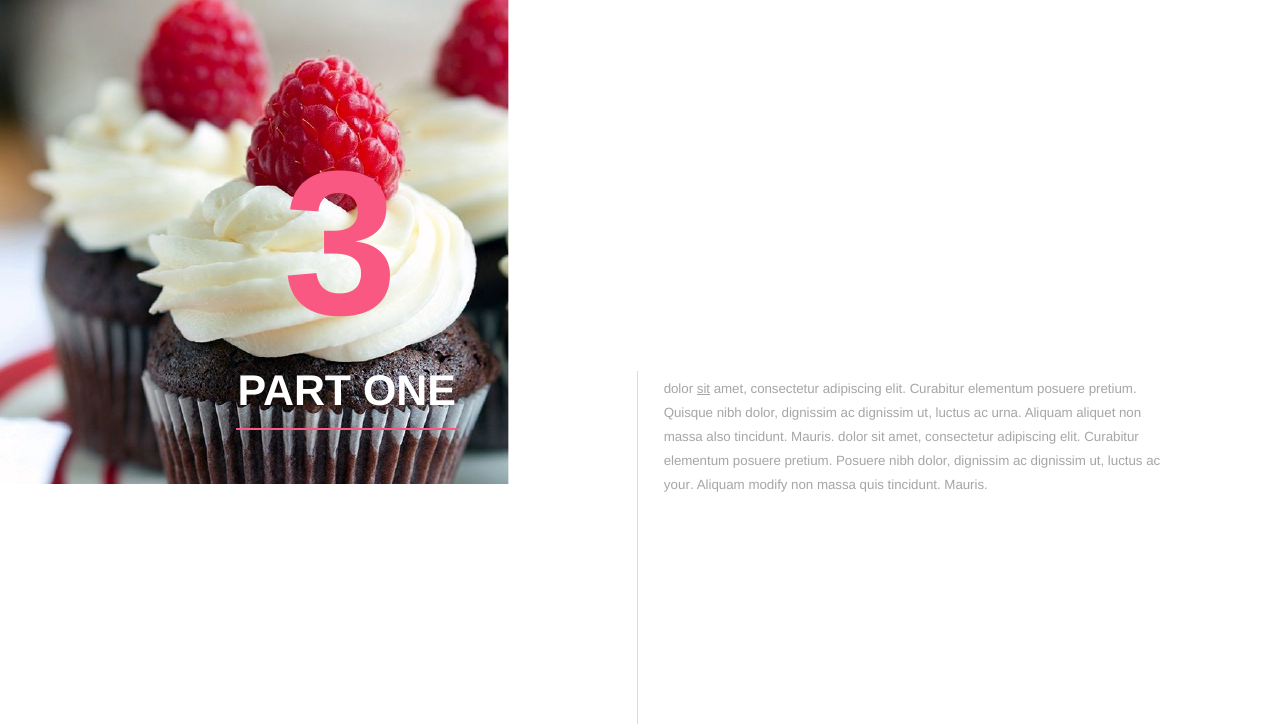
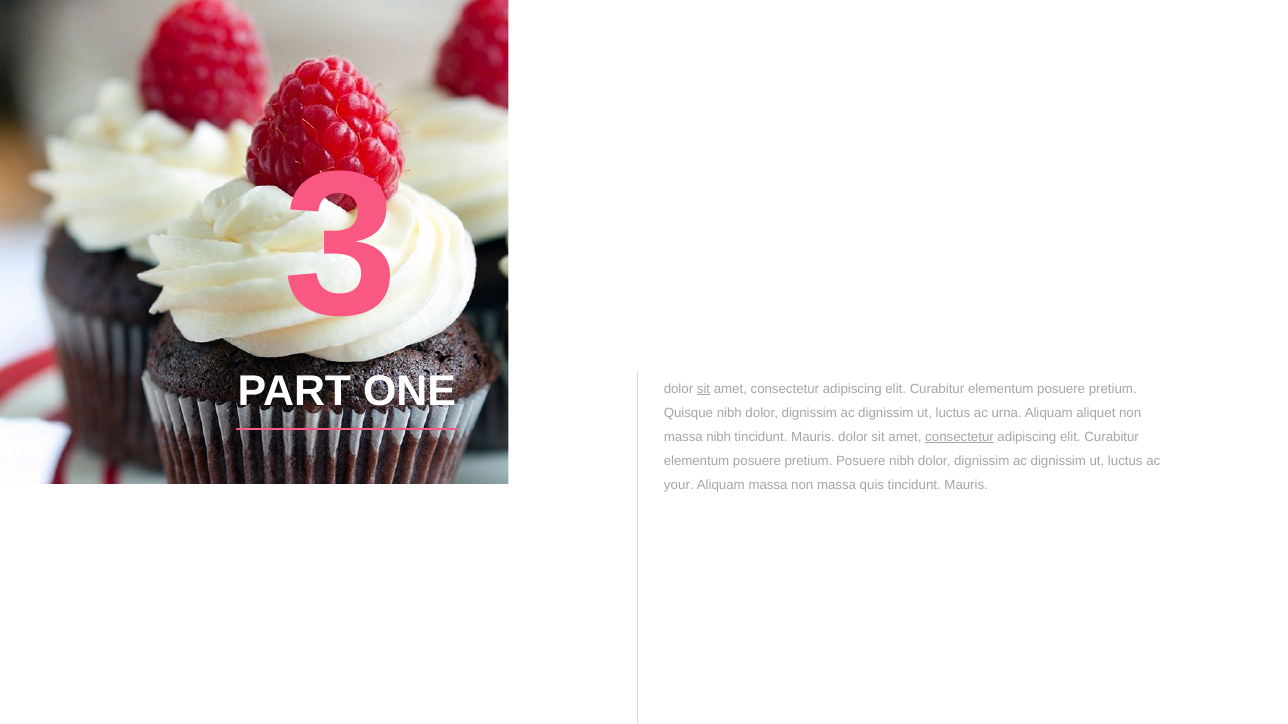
massa also: also -> nibh
consectetur at (960, 437) underline: none -> present
Aliquam modify: modify -> massa
